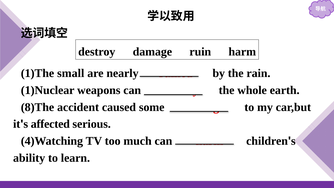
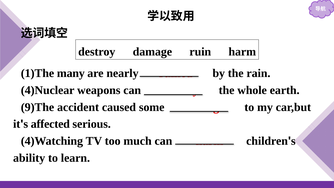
small: small -> many
1)Nuclear: 1)Nuclear -> 4)Nuclear
8)The: 8)The -> 9)The
